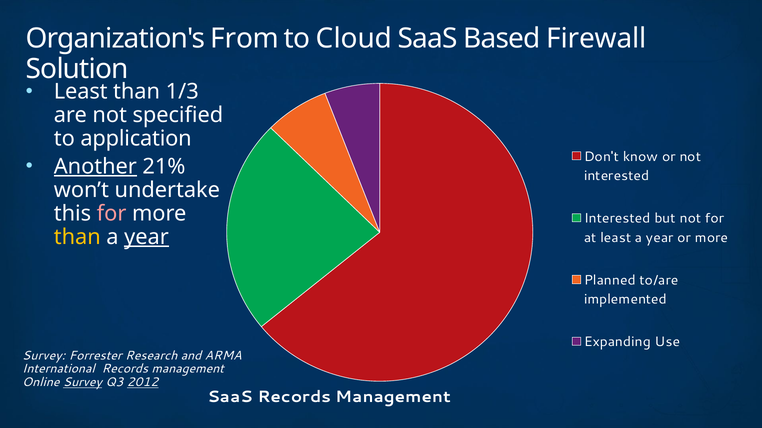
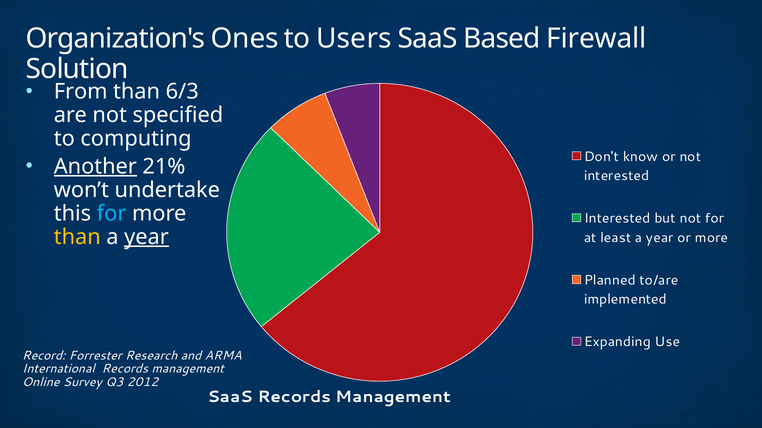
From: From -> Ones
Cloud: Cloud -> Users
Least at (81, 92): Least -> From
1/3: 1/3 -> 6/3
application: application -> computing
for at (112, 214) colour: pink -> light blue
Survey at (44, 356): Survey -> Record
Survey at (82, 383) underline: present -> none
2012 underline: present -> none
